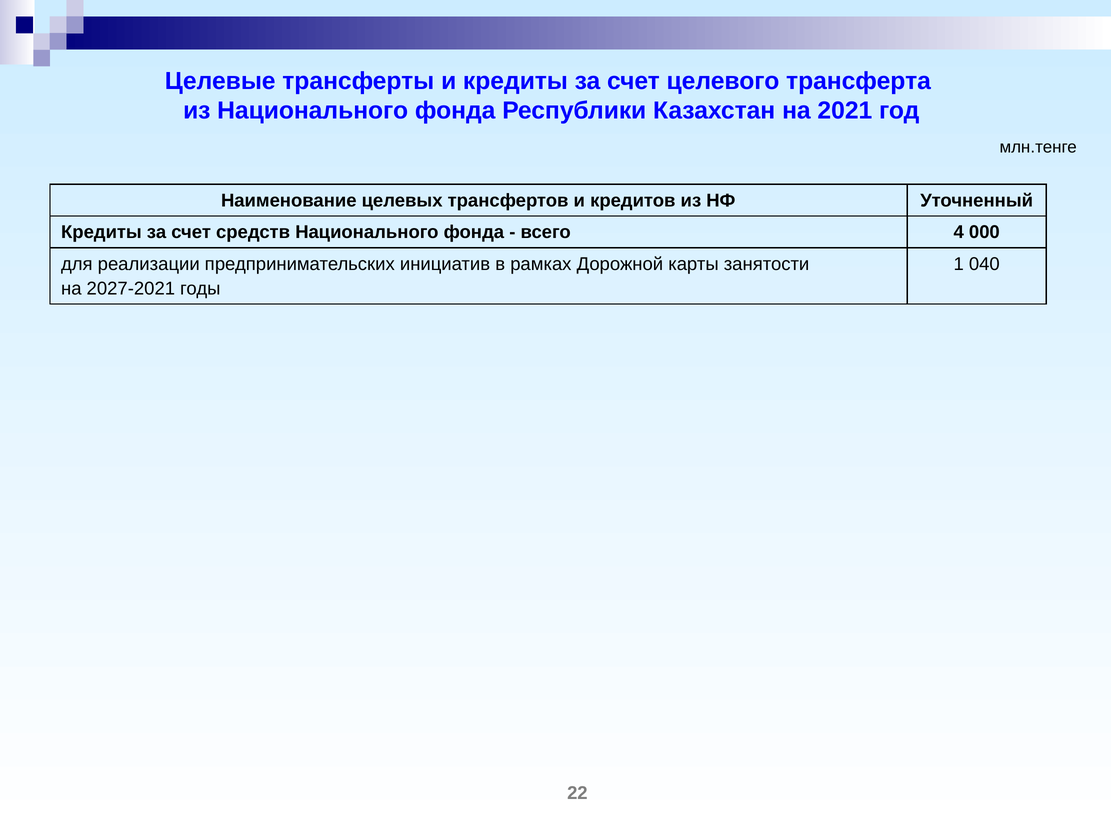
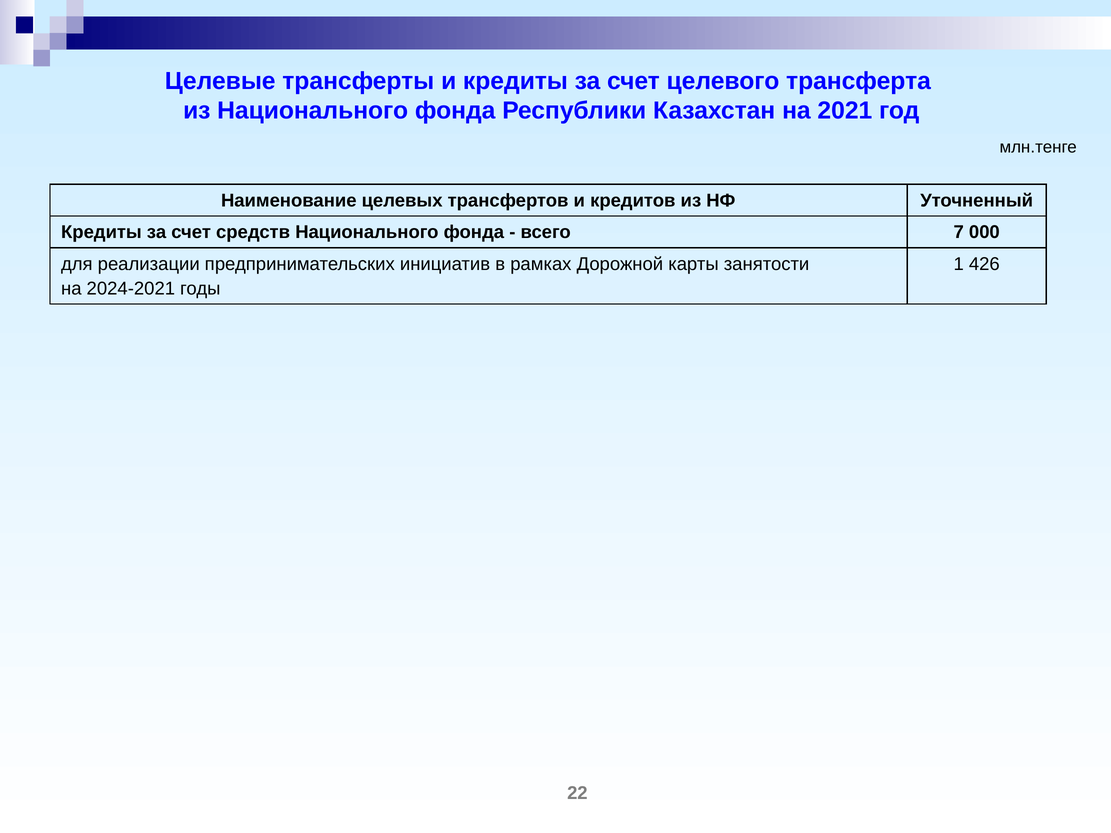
4: 4 -> 7
040: 040 -> 426
2027-2021: 2027-2021 -> 2024-2021
